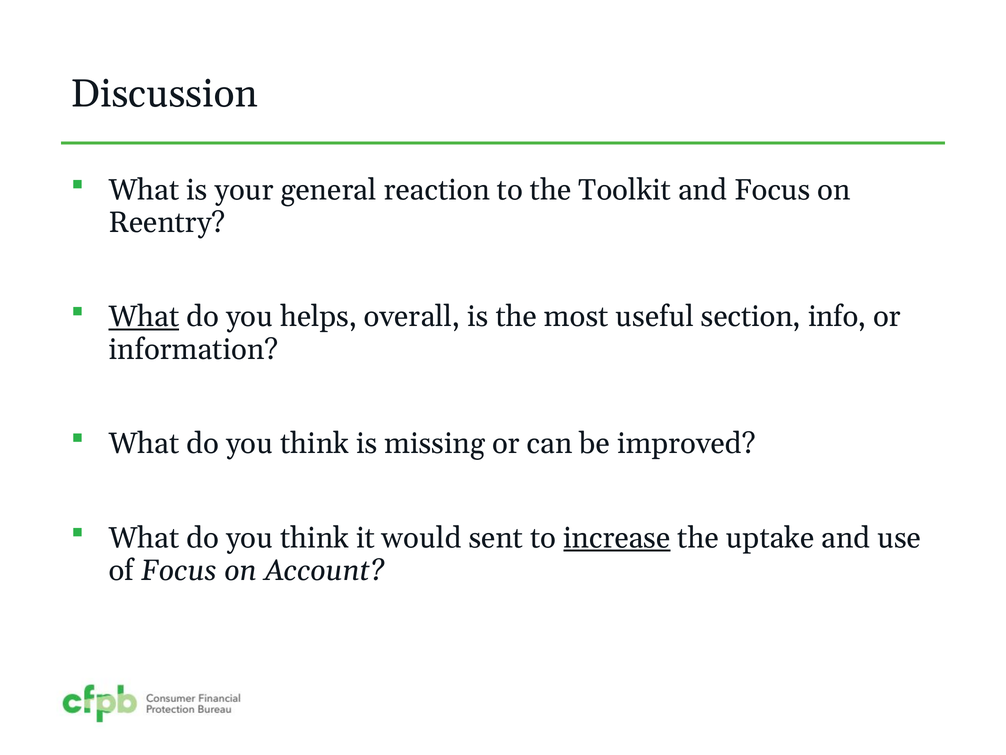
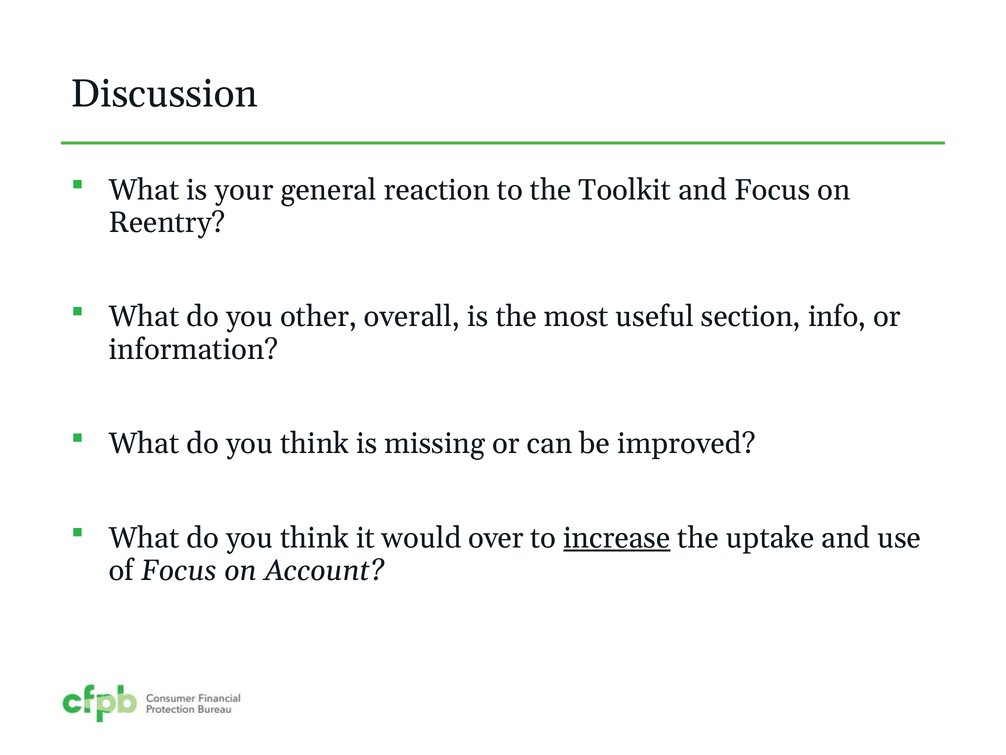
What at (144, 317) underline: present -> none
helps: helps -> other
sent: sent -> over
